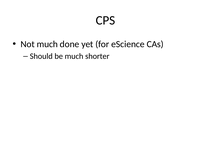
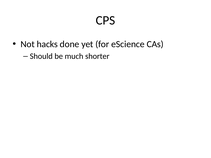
Not much: much -> hacks
